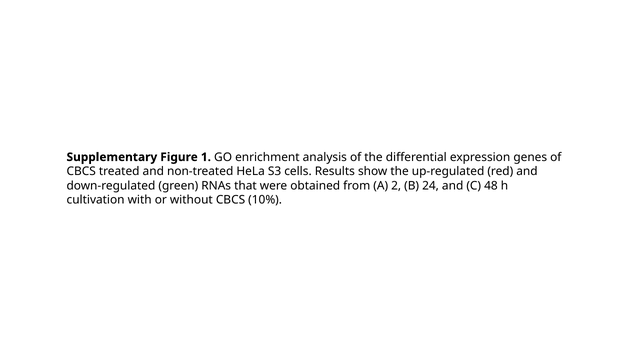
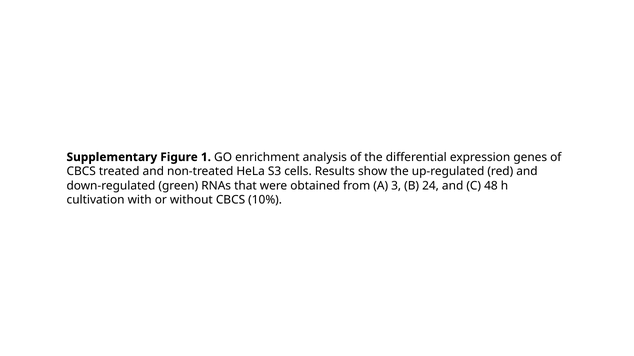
2: 2 -> 3
